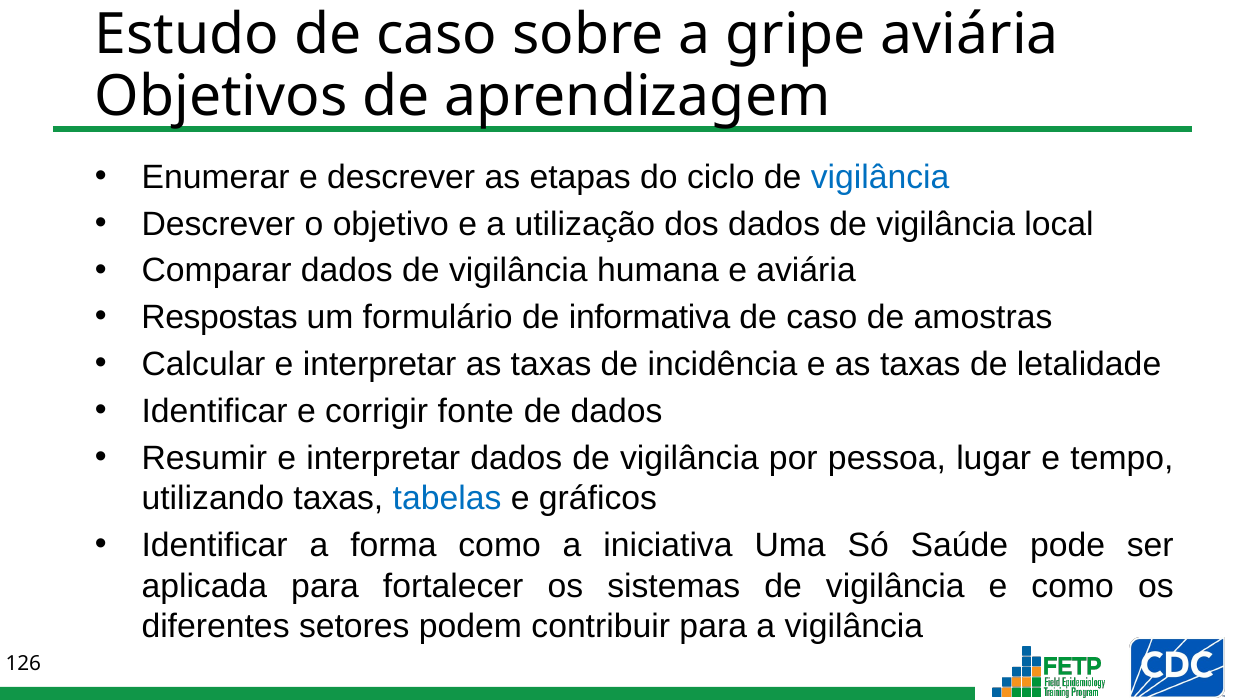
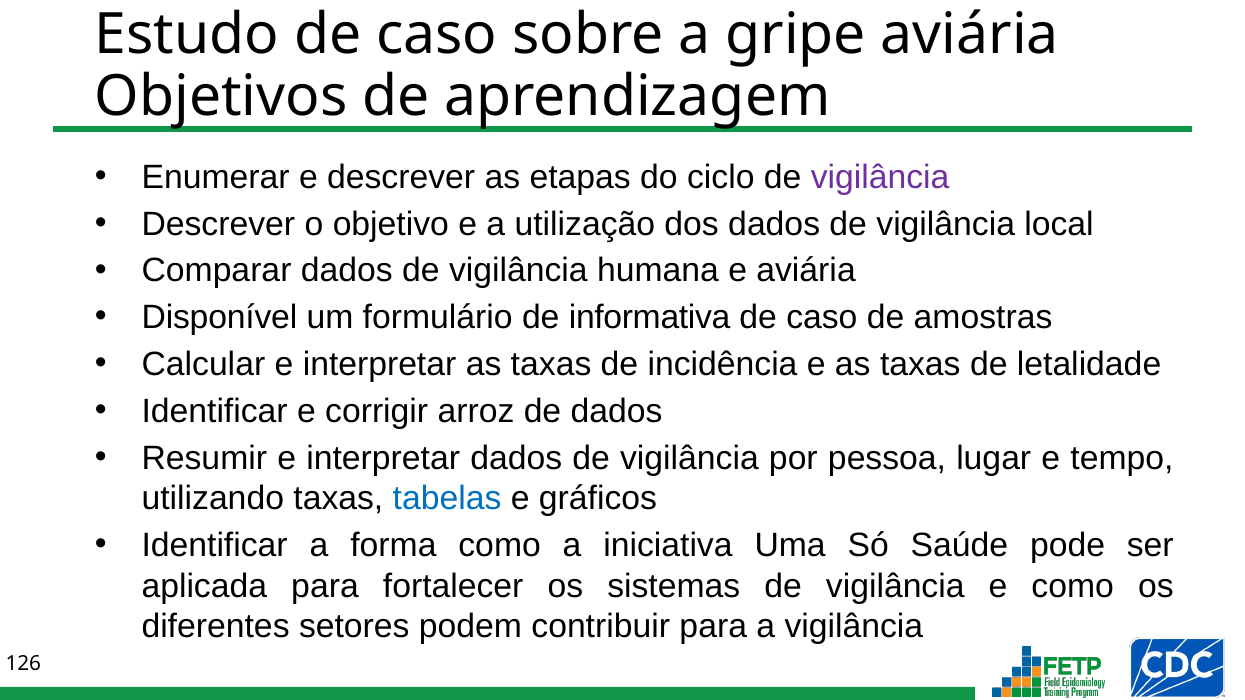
vigilância at (880, 177) colour: blue -> purple
Respostas: Respostas -> Disponível
fonte: fonte -> arroz
